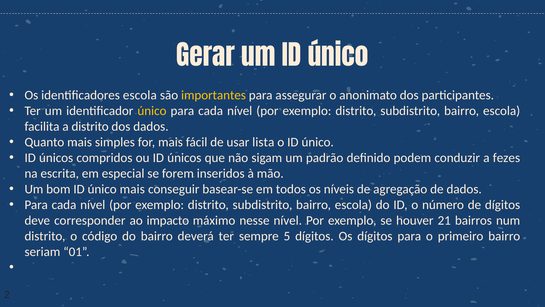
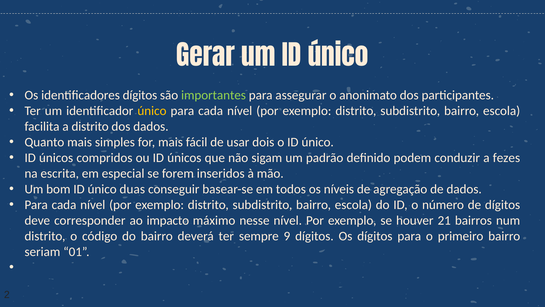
identificadores escola: escola -> dígitos
importantes colour: yellow -> light green
lista: lista -> dois
único mais: mais -> duas
5: 5 -> 9
